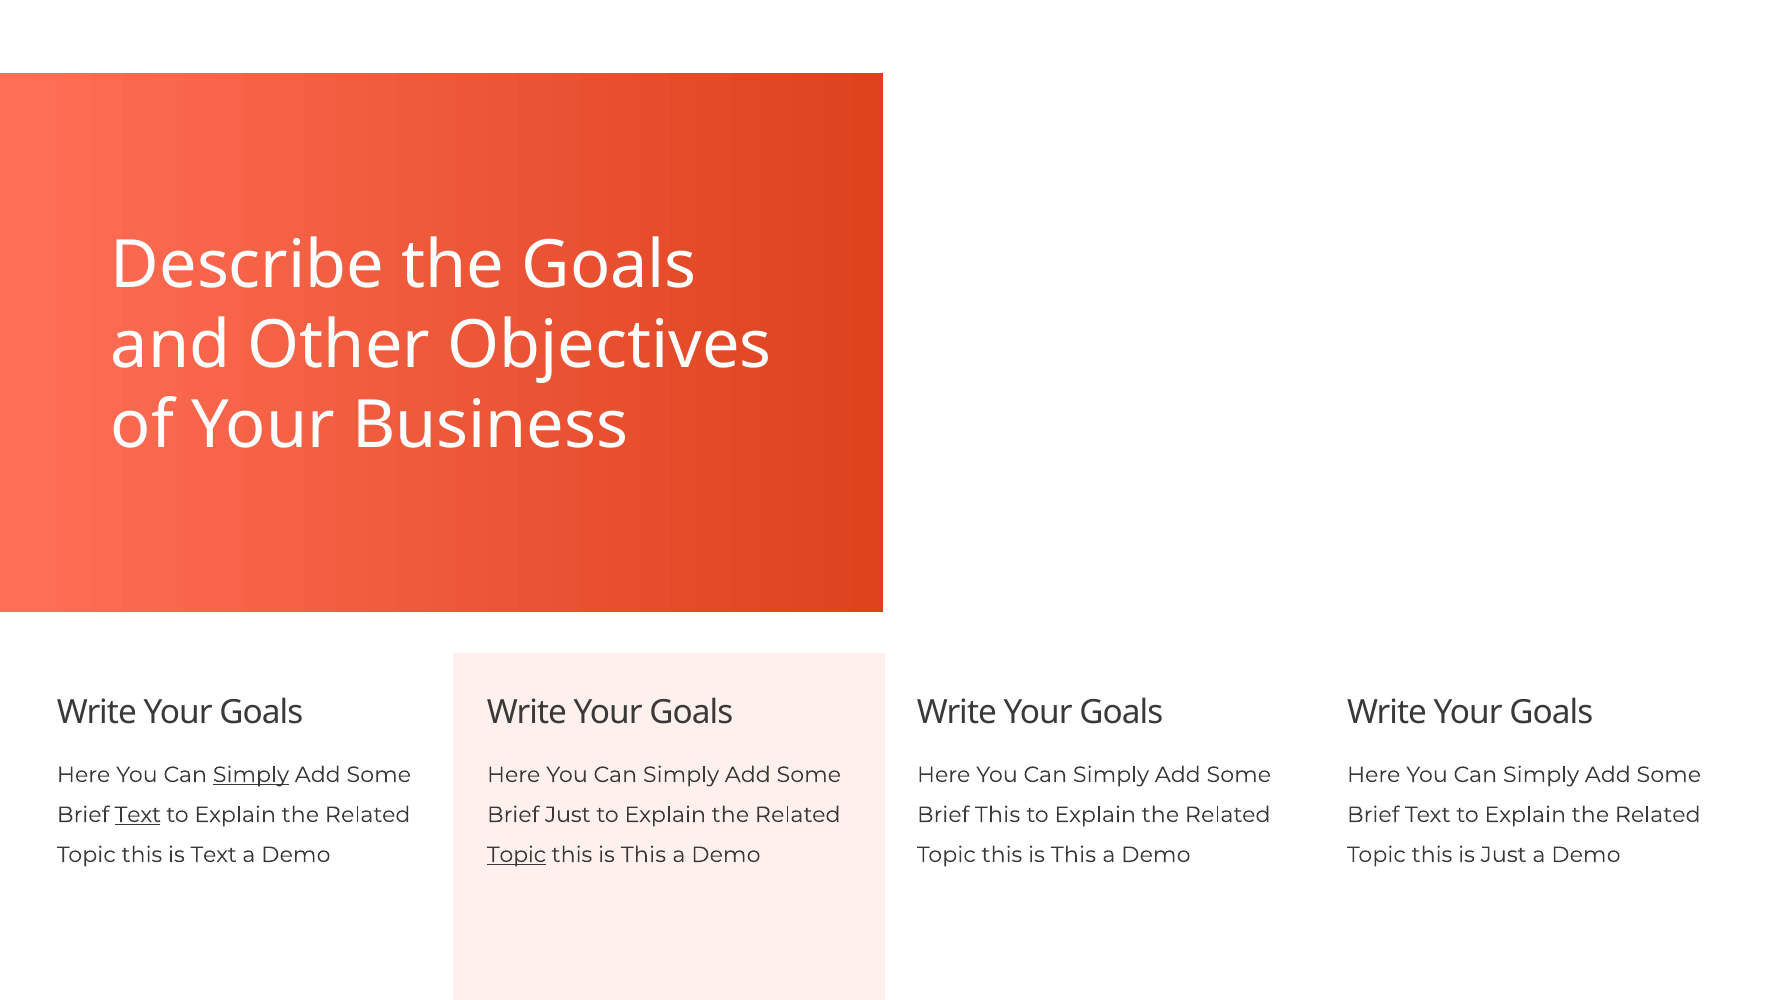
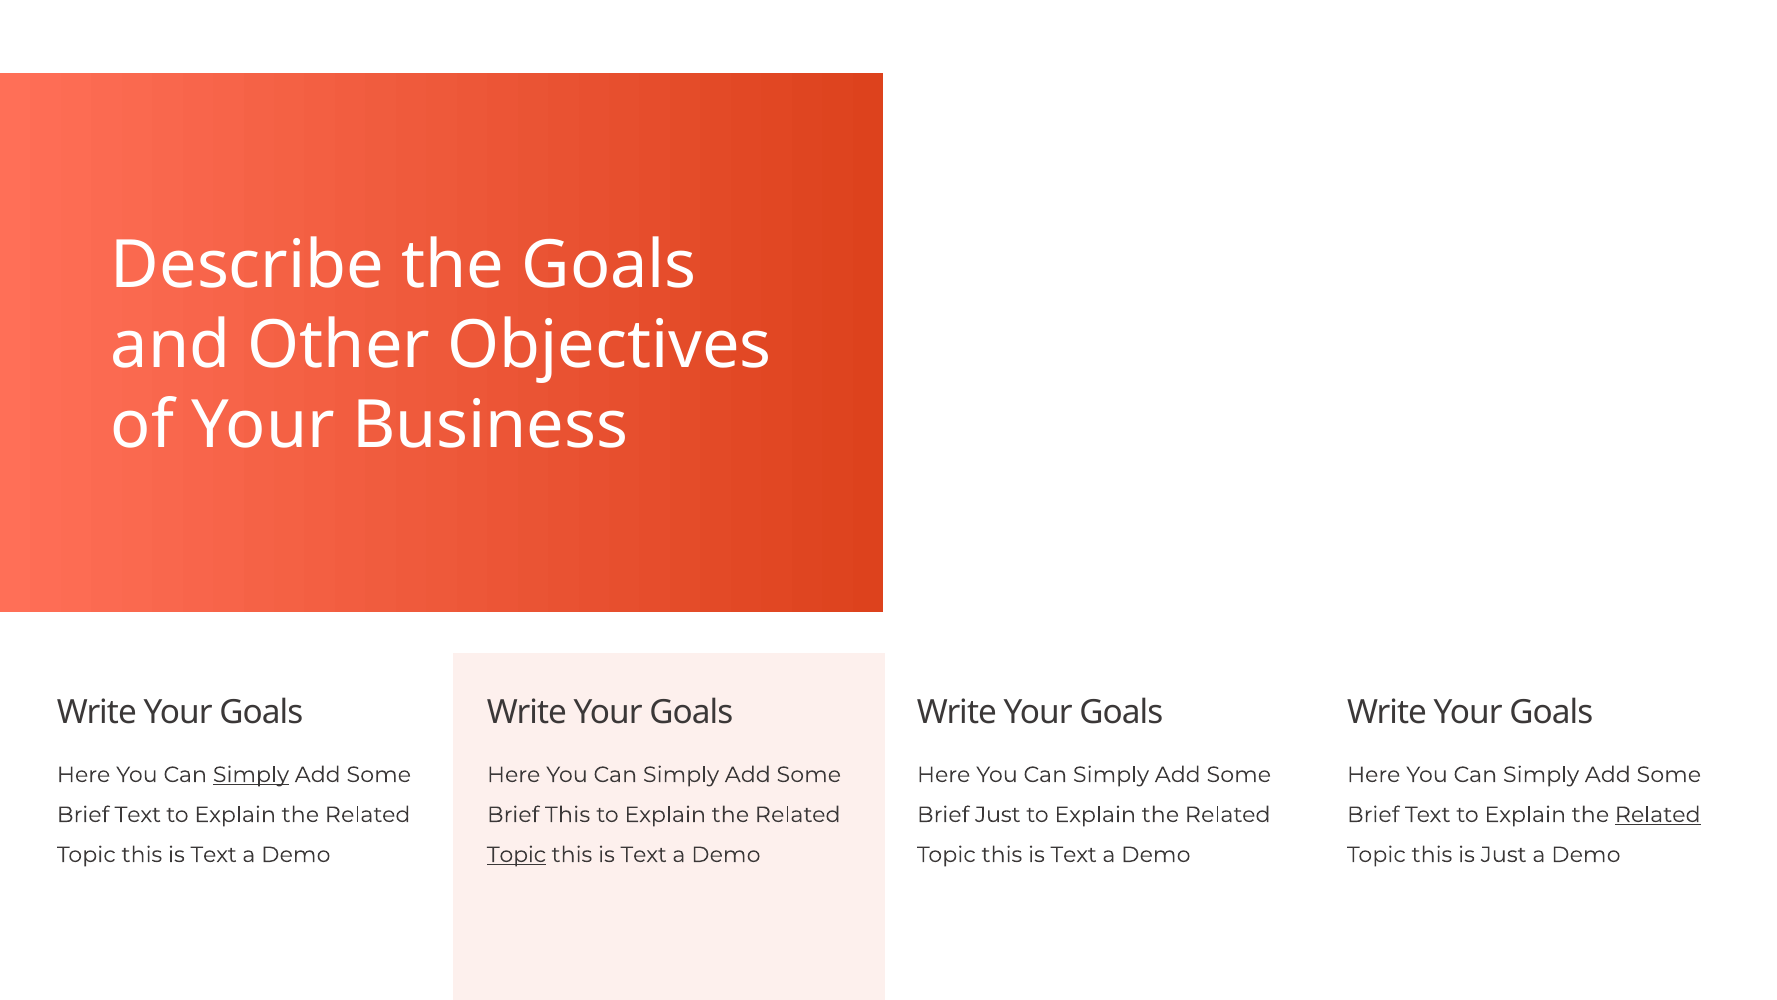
Text at (138, 814) underline: present -> none
Brief Just: Just -> This
Brief This: This -> Just
Related at (1658, 814) underline: none -> present
This at (643, 854): This -> Text
This at (1073, 854): This -> Text
